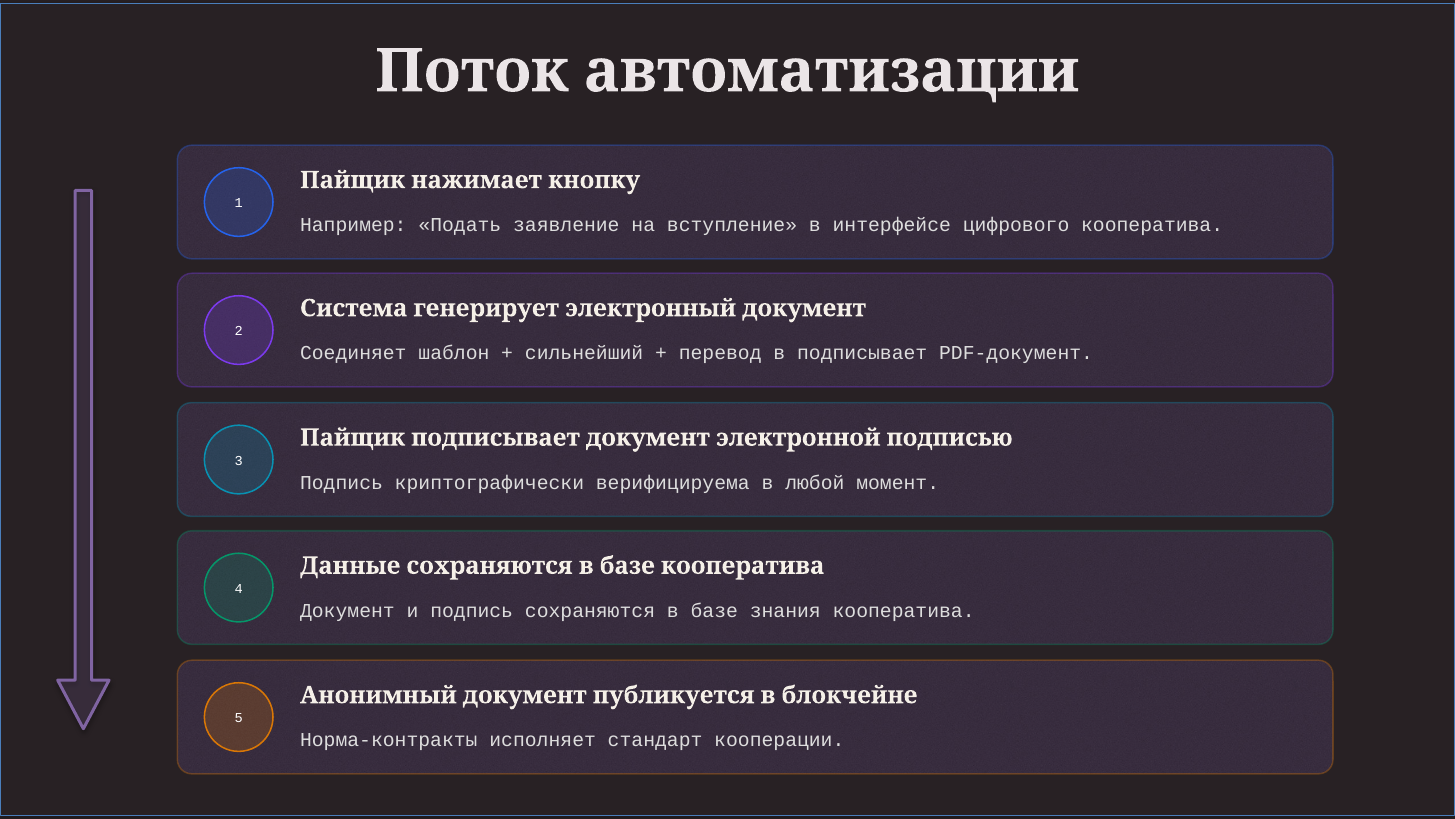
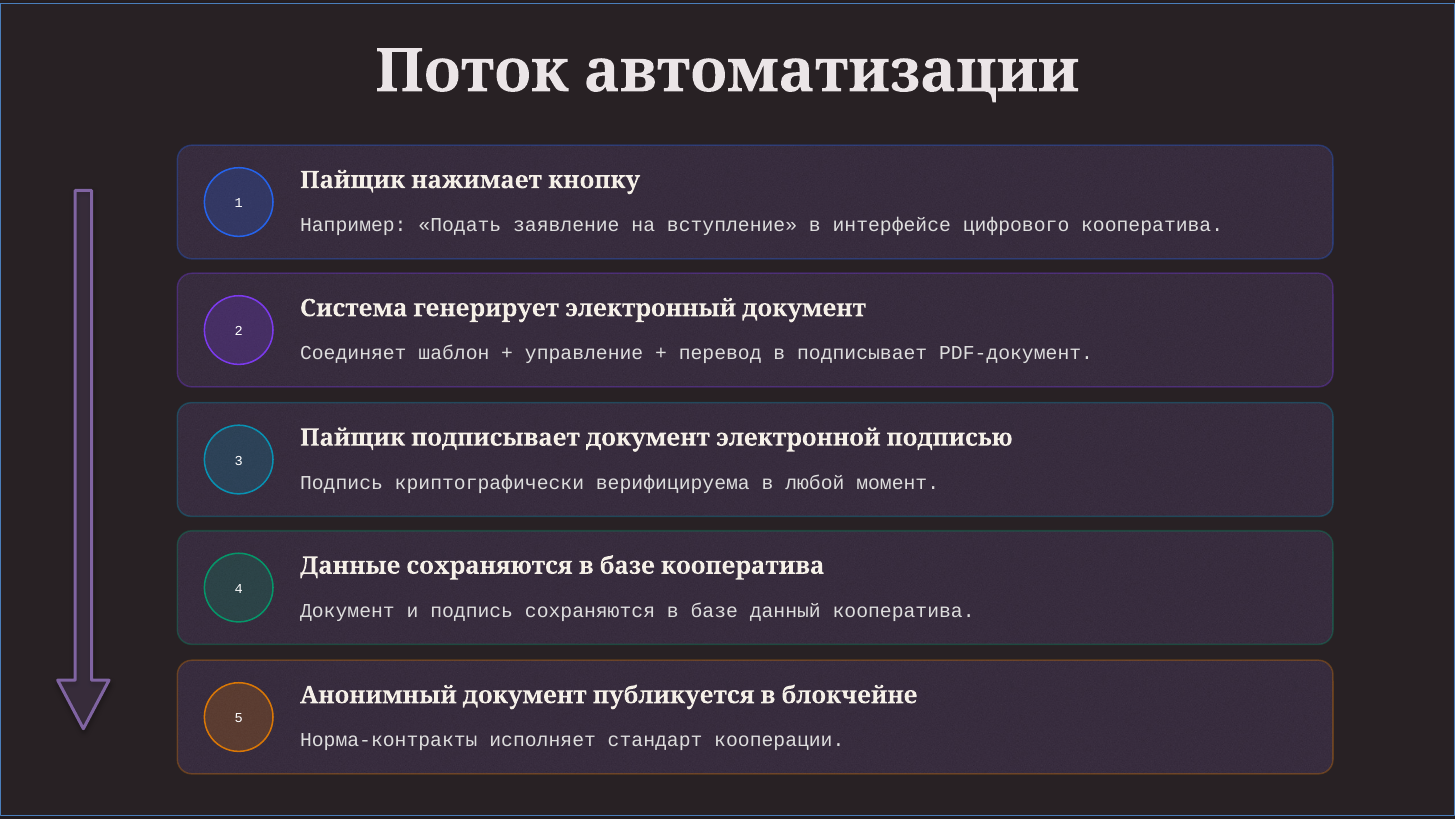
сильнейший: сильнейший -> управление
знания: знания -> данный
